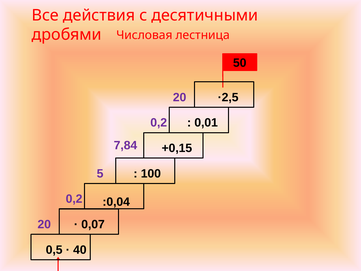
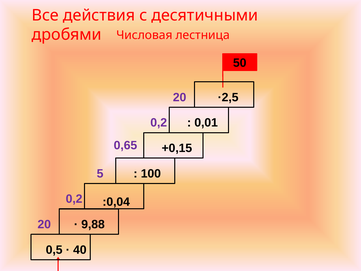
7,84: 7,84 -> 0,65
0,07: 0,07 -> 9,88
